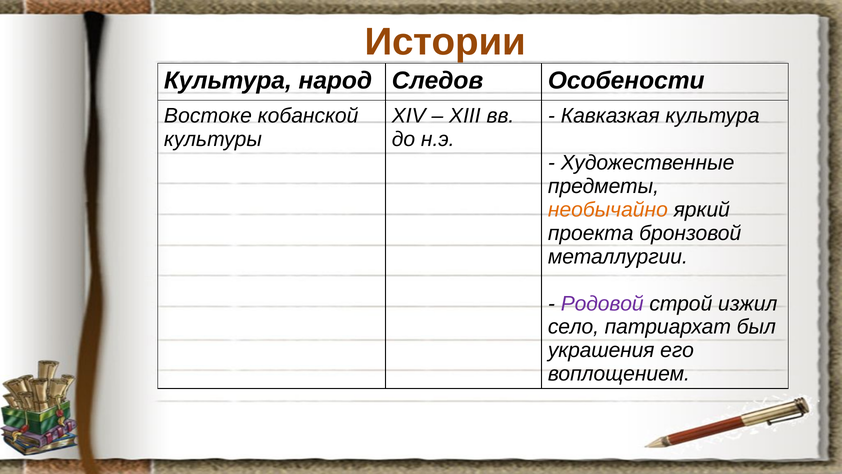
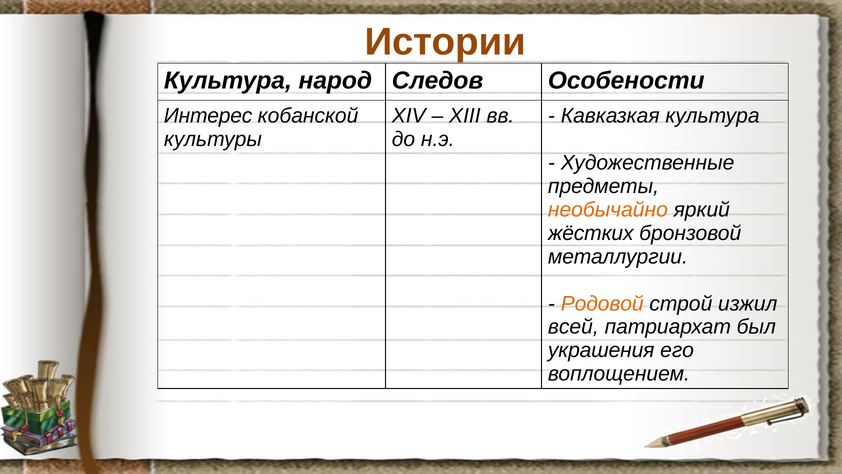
Востоке: Востоке -> Интерес
проекта: проекта -> жёстких
Родовой colour: purple -> orange
село: село -> всей
